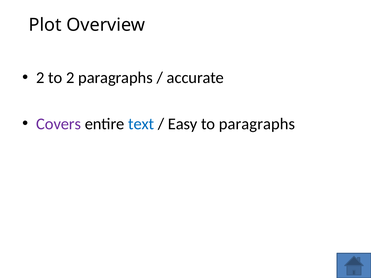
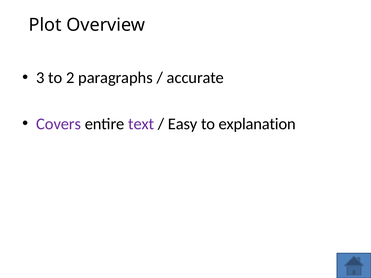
2 at (40, 78): 2 -> 3
text colour: blue -> purple
to paragraphs: paragraphs -> explanation
